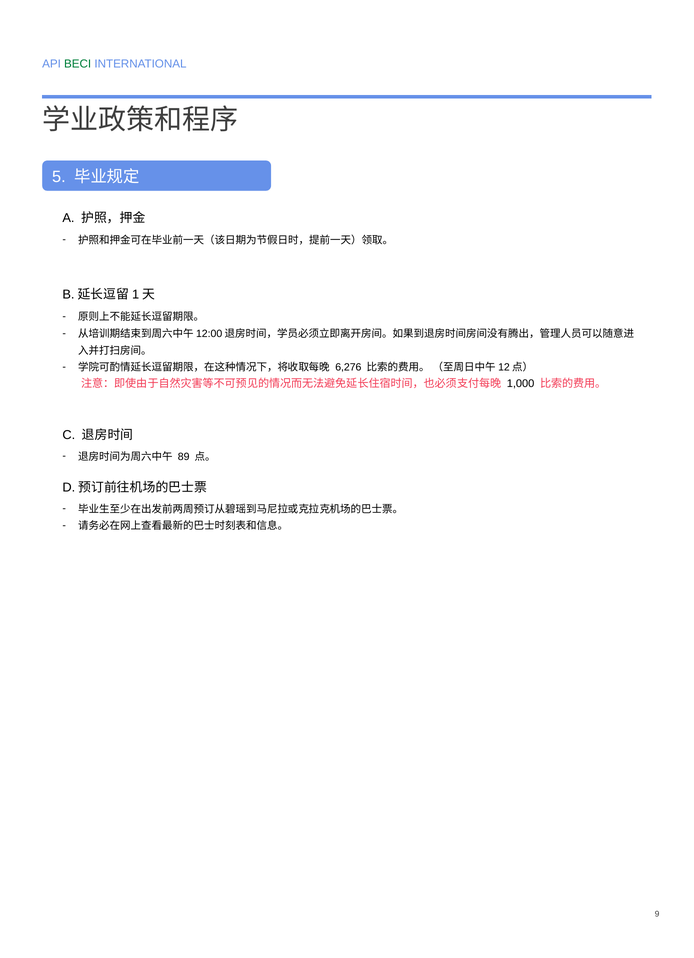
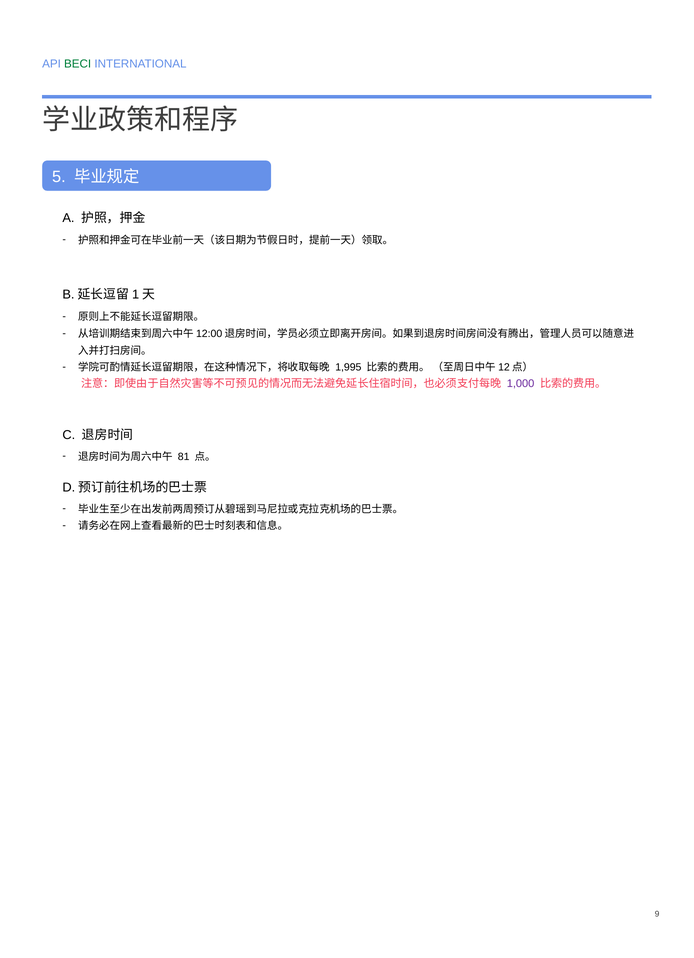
6,276: 6,276 -> 1,995
1,000 colour: black -> purple
89: 89 -> 81
